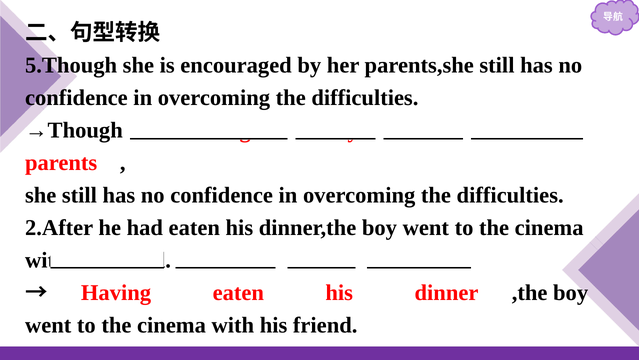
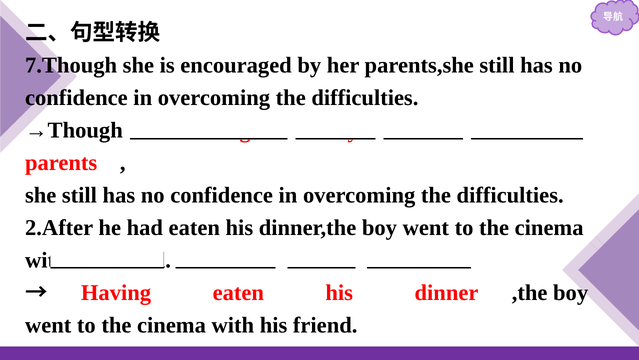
5.Though: 5.Though -> 7.Though
